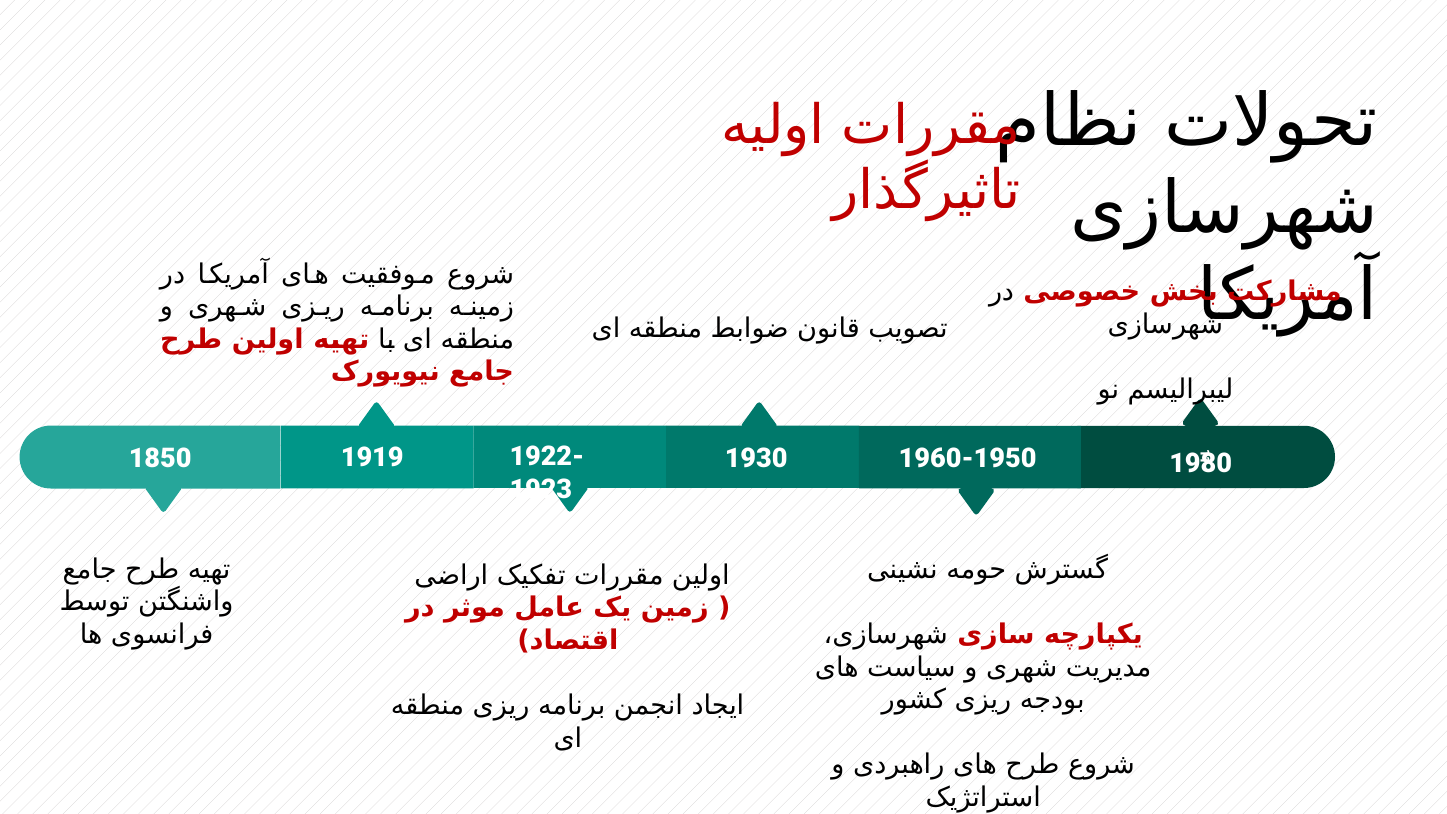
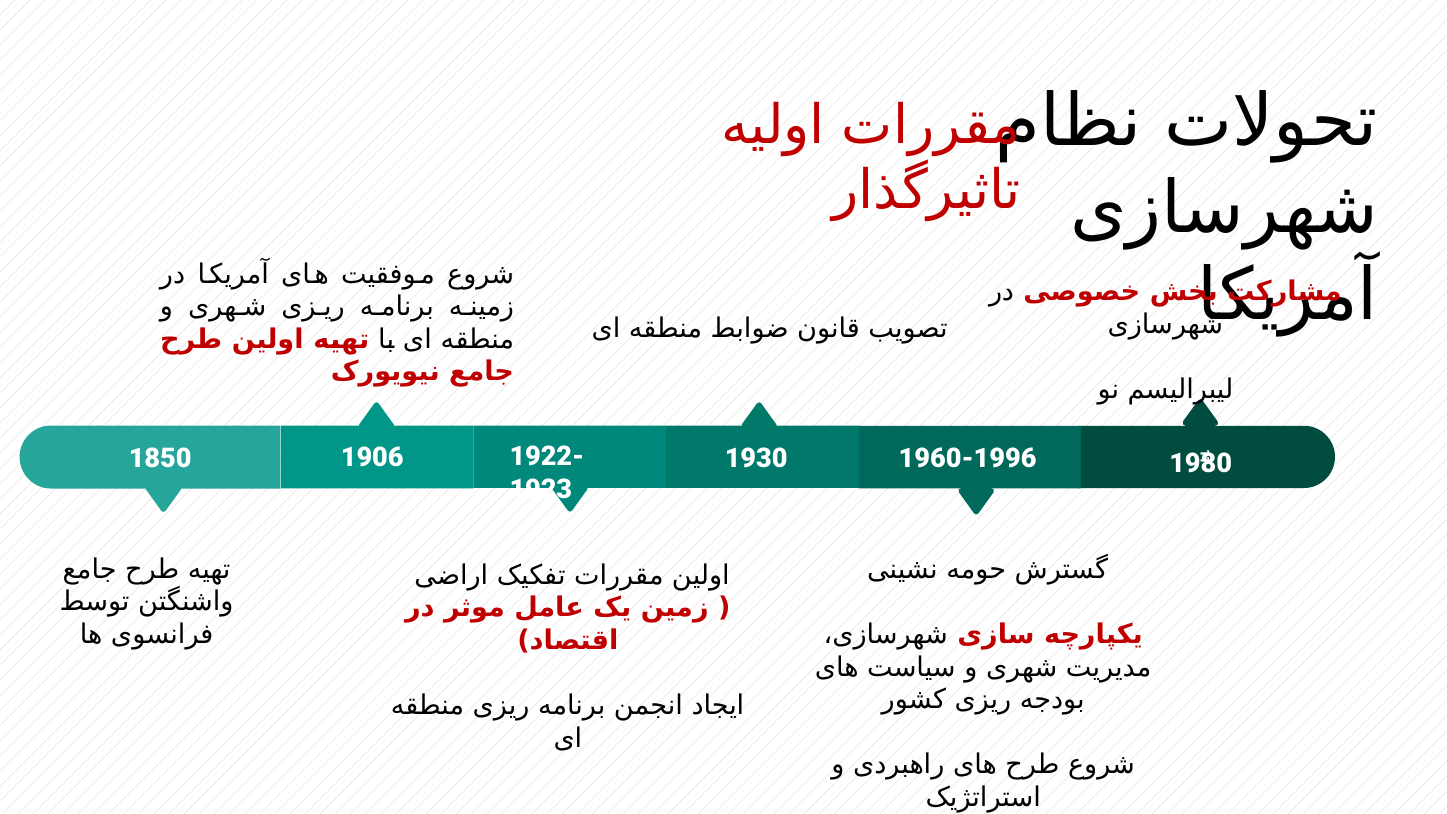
1919: 1919 -> 1906
1960-1950: 1960-1950 -> 1960-1996
